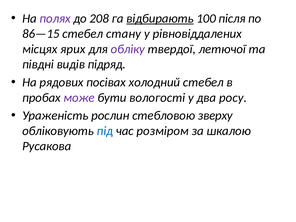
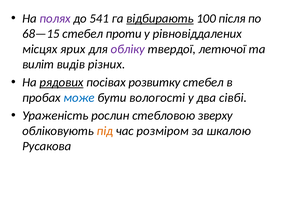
208: 208 -> 541
86—15: 86—15 -> 68—15
стану: стану -> проти
півдні: півдні -> виліт
підряд: підряд -> різних
рядових underline: none -> present
холодний: холодний -> розвитку
може colour: purple -> blue
росу: росу -> сівбі
під colour: blue -> orange
